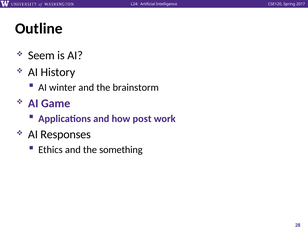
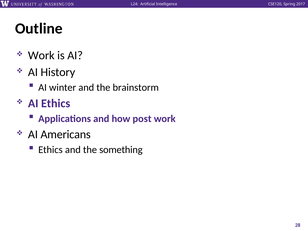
Seem at (41, 55): Seem -> Work
AI Game: Game -> Ethics
Responses: Responses -> Americans
